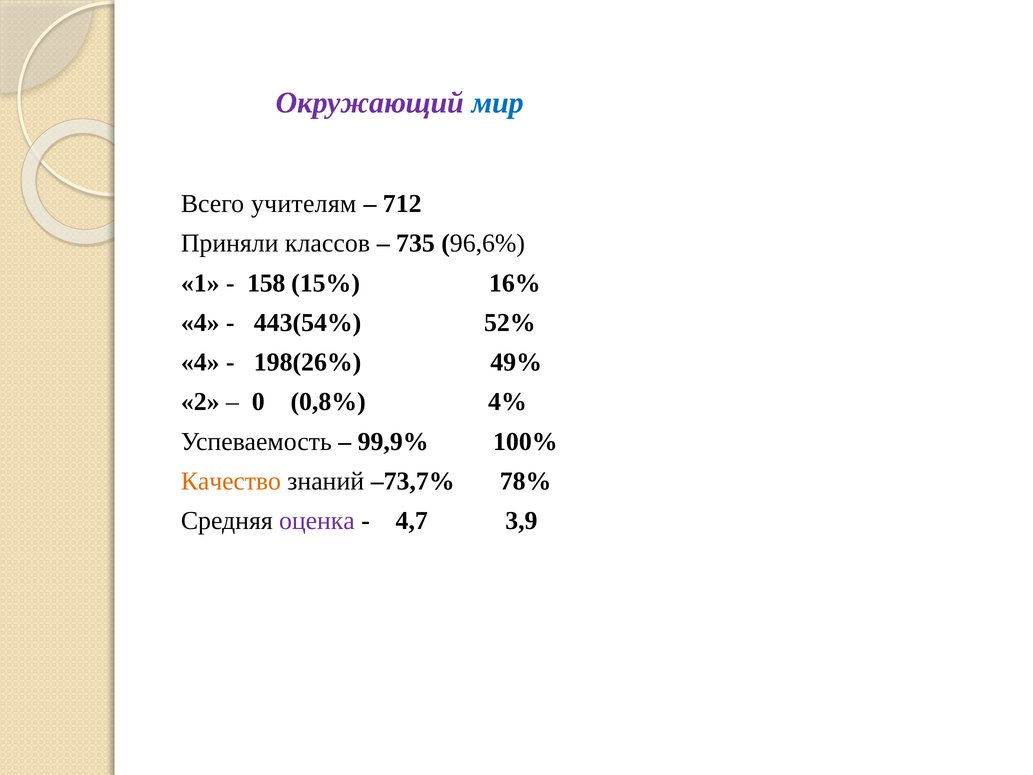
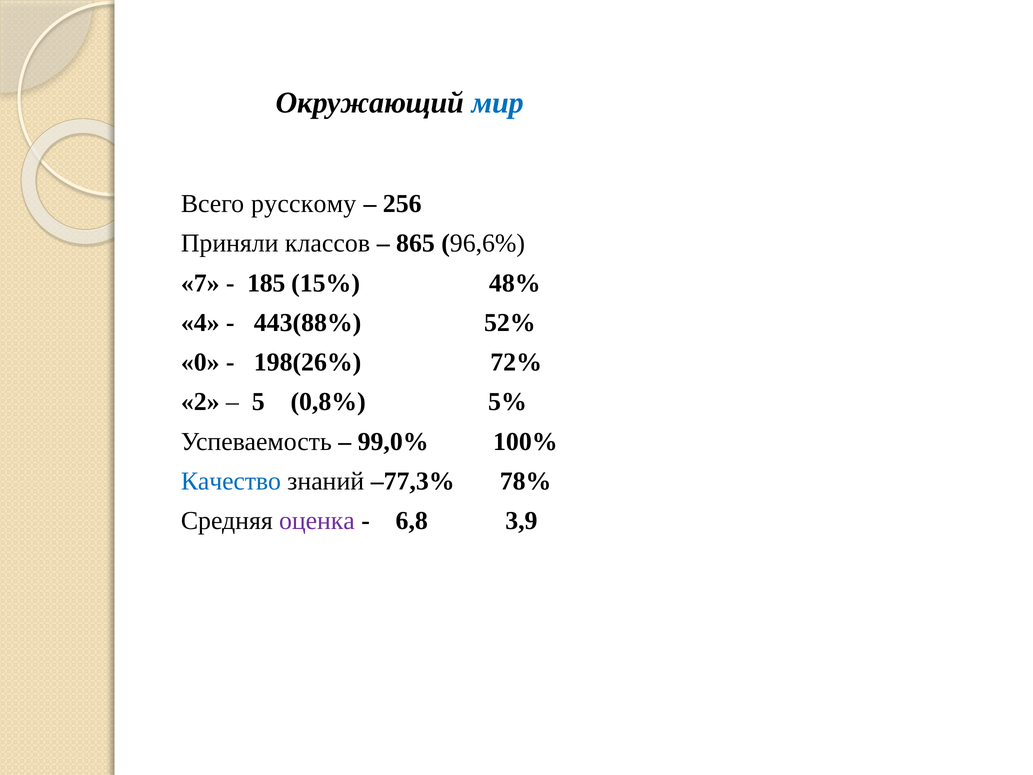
Окружающий colour: purple -> black
учителям: учителям -> русскому
712: 712 -> 256
735: 735 -> 865
1: 1 -> 7
158: 158 -> 185
16%: 16% -> 48%
443(54%: 443(54% -> 443(88%
4 at (200, 362): 4 -> 0
49%: 49% -> 72%
0: 0 -> 5
4%: 4% -> 5%
99,9%: 99,9% -> 99,0%
Качество colour: orange -> blue
–73,7%: –73,7% -> –77,3%
4,7: 4,7 -> 6,8
